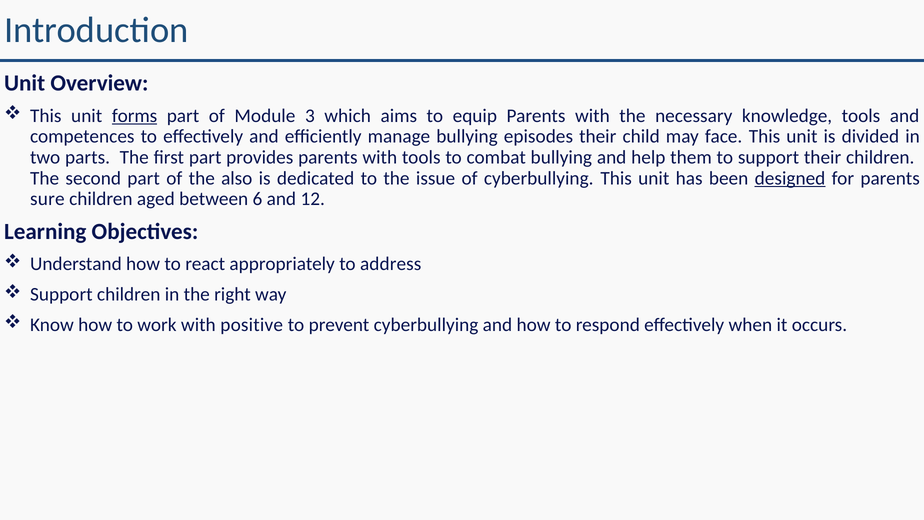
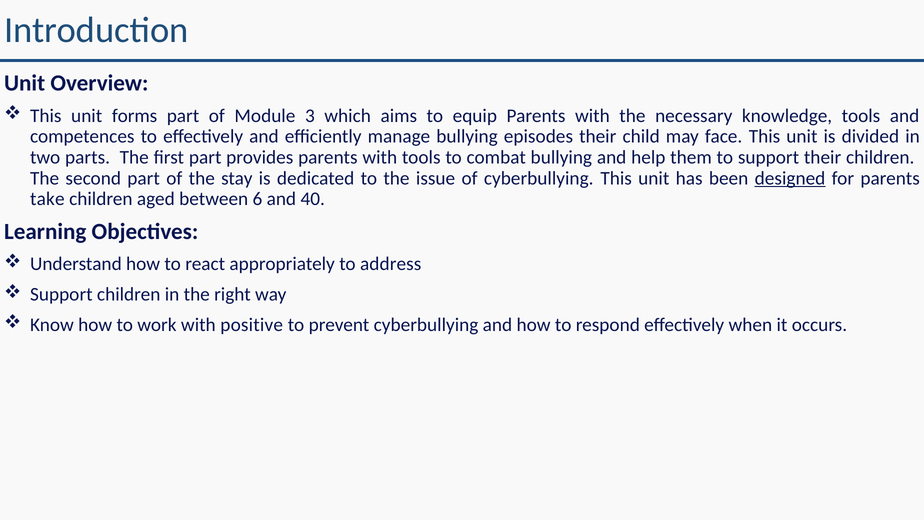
forms underline: present -> none
also: also -> stay
sure: sure -> take
12: 12 -> 40
